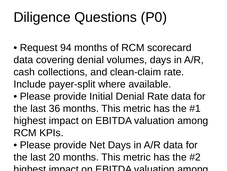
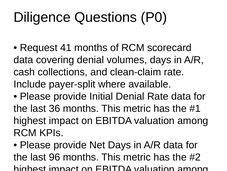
94: 94 -> 41
20: 20 -> 96
